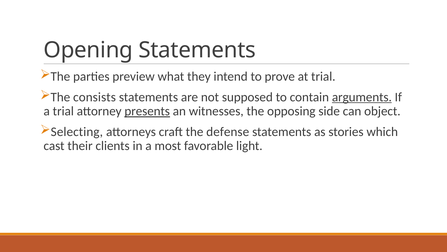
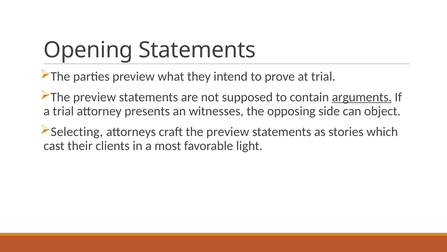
consists at (95, 97): consists -> preview
presents underline: present -> none
craft the defense: defense -> preview
